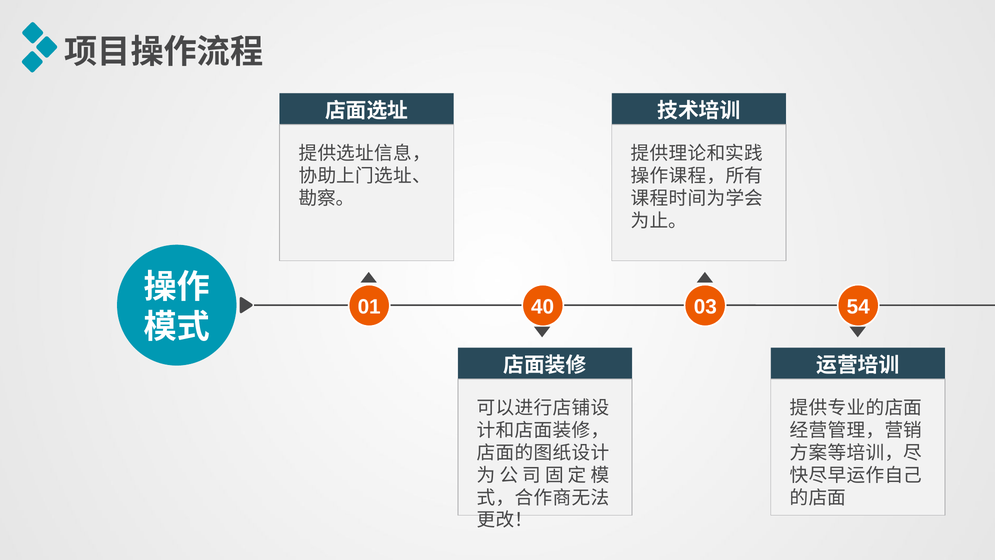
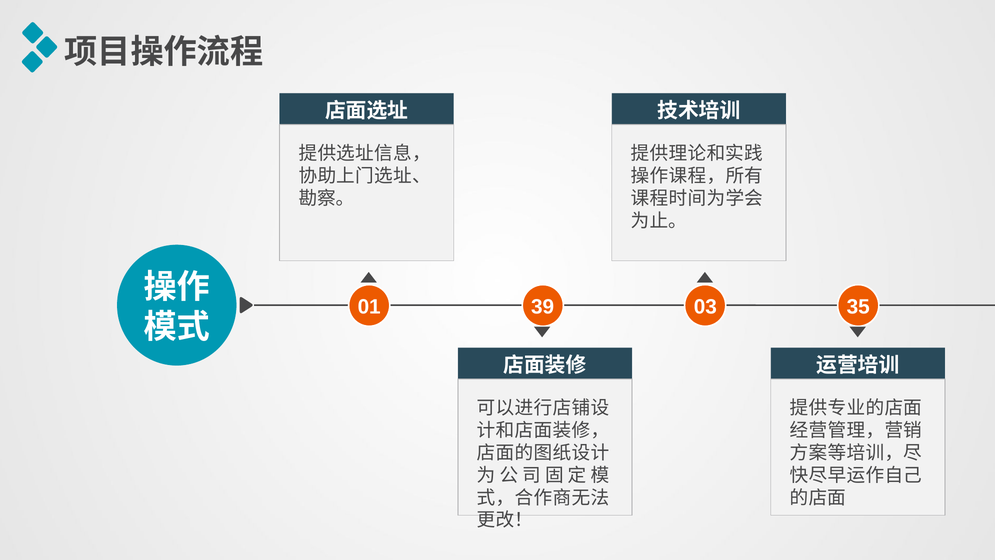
40: 40 -> 39
54: 54 -> 35
